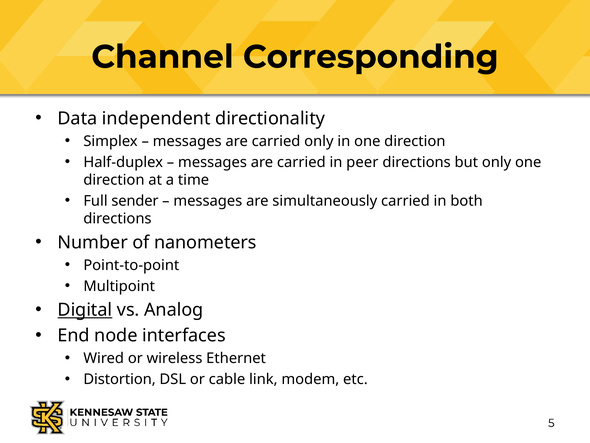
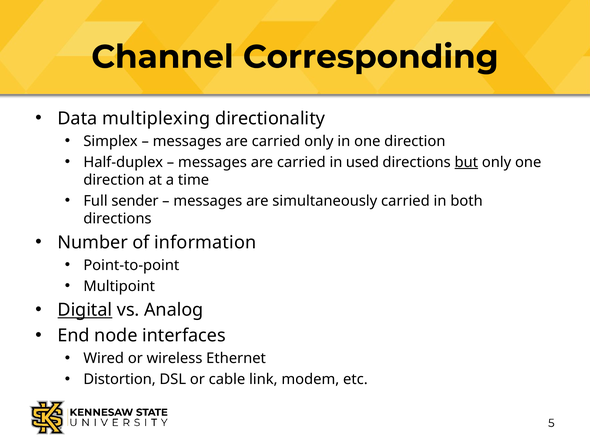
independent: independent -> multiplexing
peer: peer -> used
but underline: none -> present
nanometers: nanometers -> information
